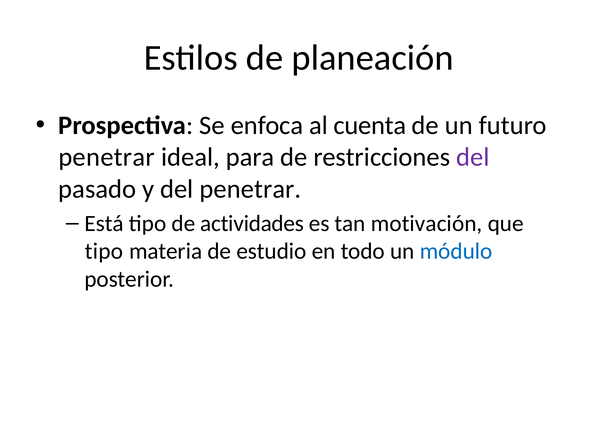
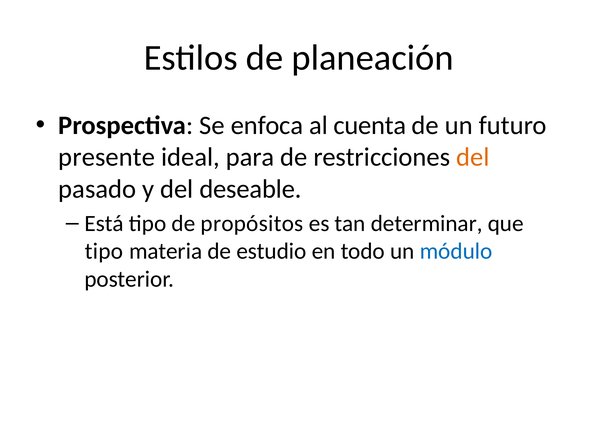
penetrar at (107, 157): penetrar -> presente
del at (473, 157) colour: purple -> orange
del penetrar: penetrar -> deseable
actividades: actividades -> propósitos
motivación: motivación -> determinar
